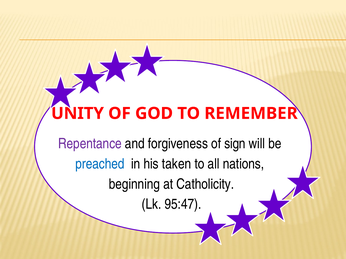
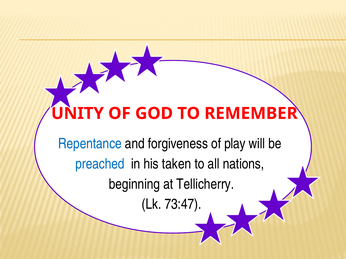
Repentance colour: purple -> blue
sign: sign -> play
Catholicity: Catholicity -> Tellicherry
95:47: 95:47 -> 73:47
